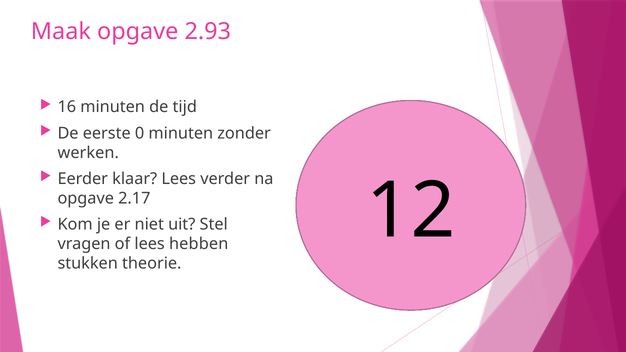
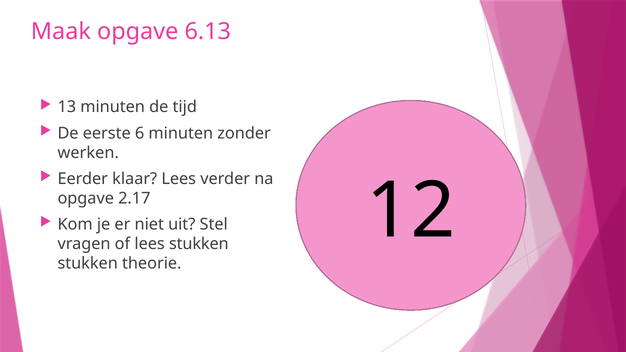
2.93: 2.93 -> 6.13
16: 16 -> 13
0: 0 -> 6
lees hebben: hebben -> stukken
